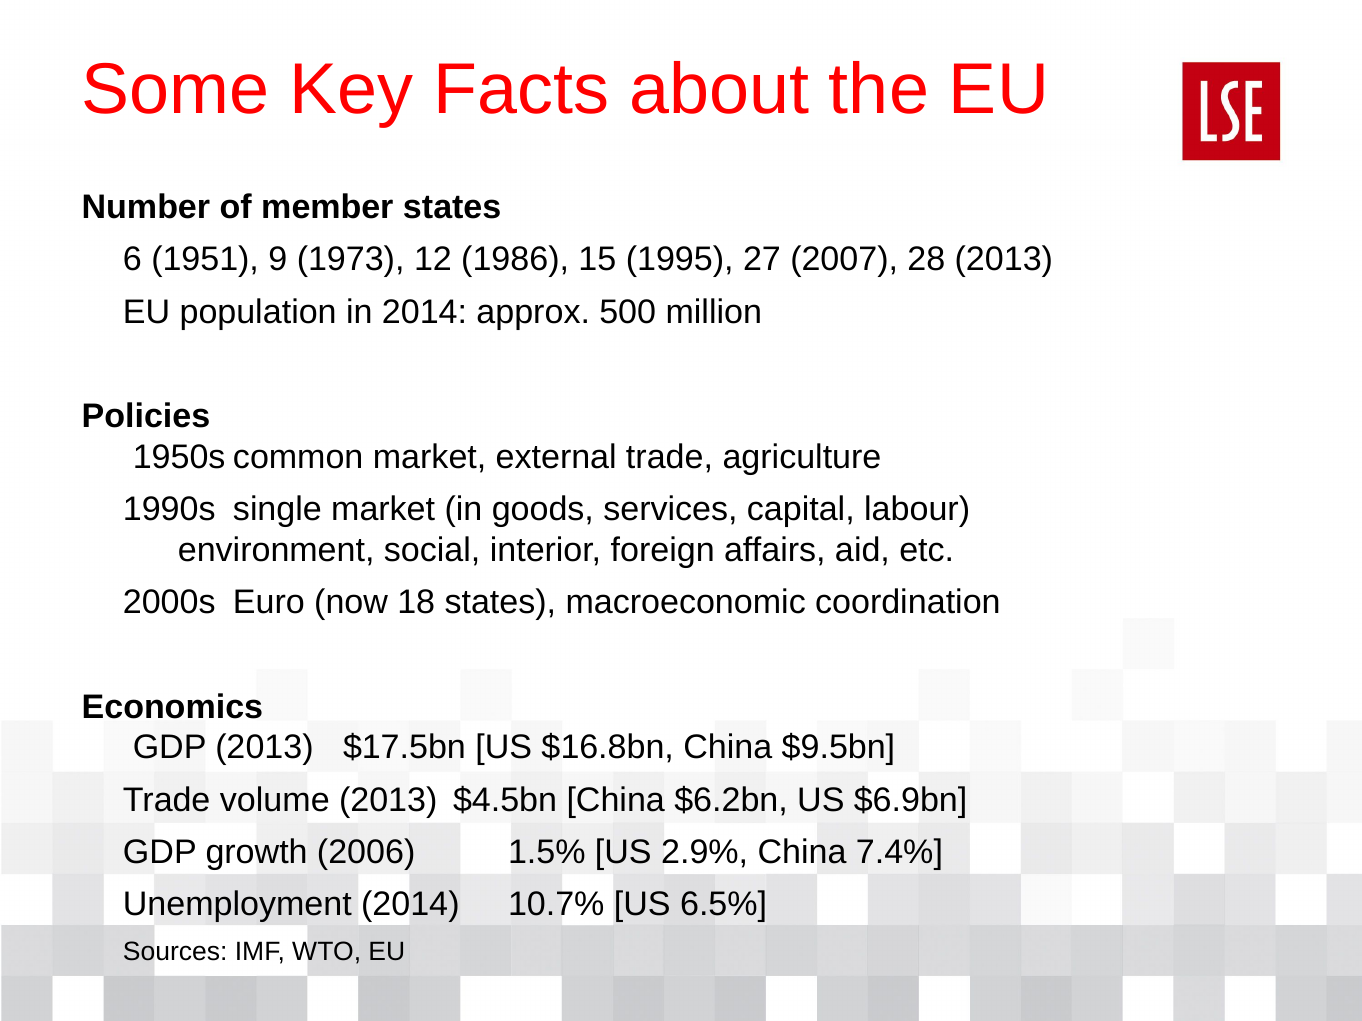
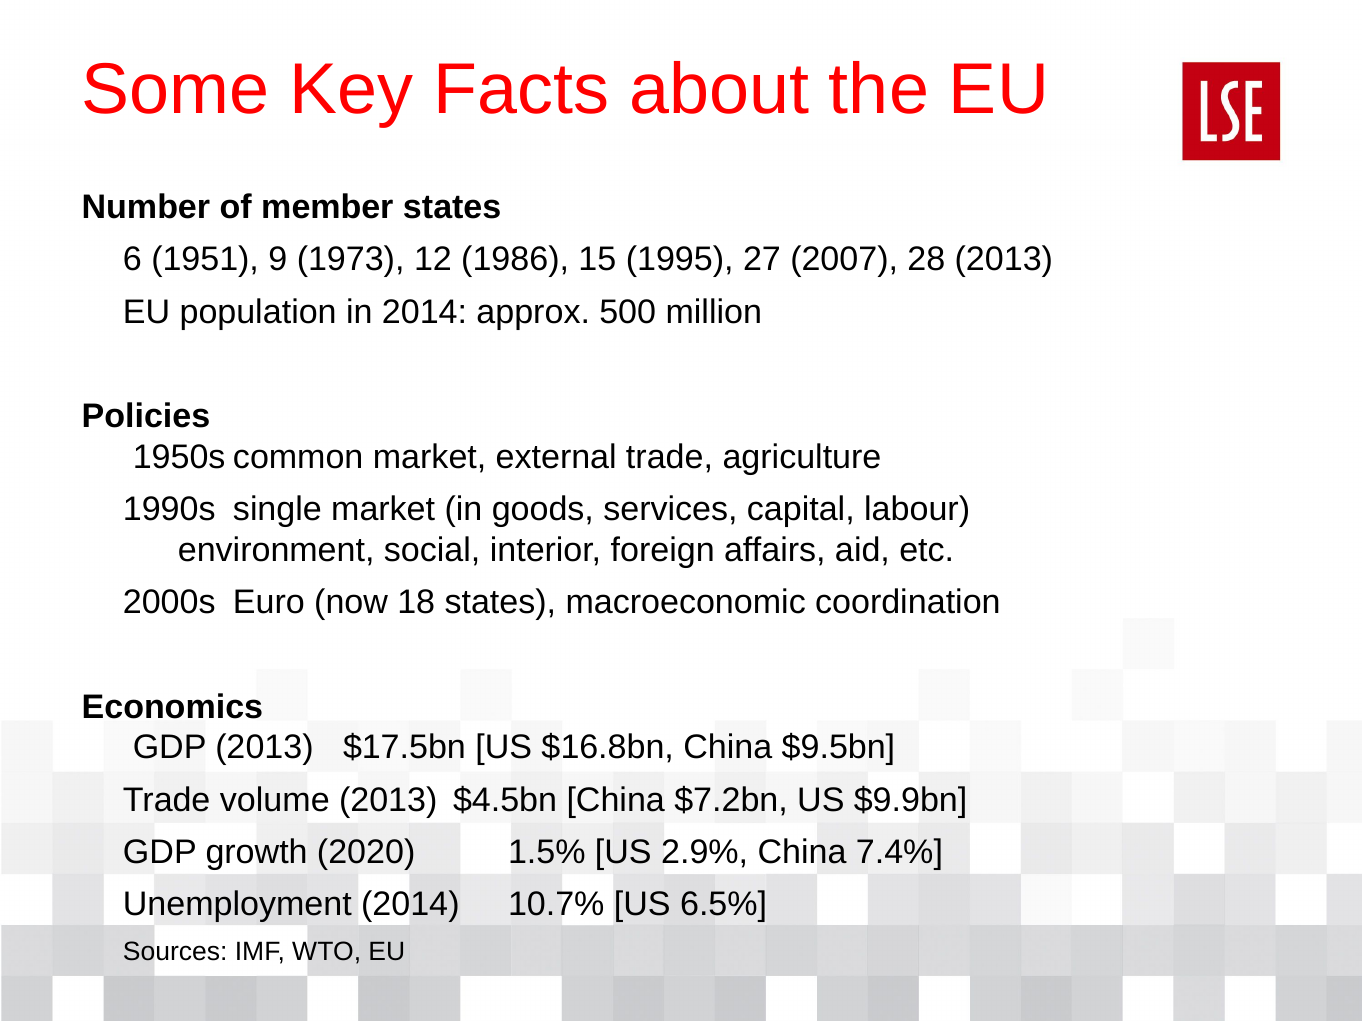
$6.2bn: $6.2bn -> $7.2bn
$6.9bn: $6.9bn -> $9.9bn
2006: 2006 -> 2020
